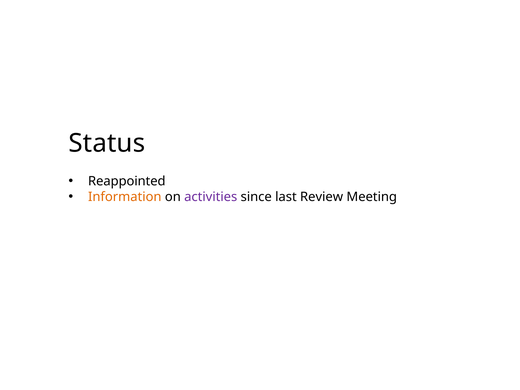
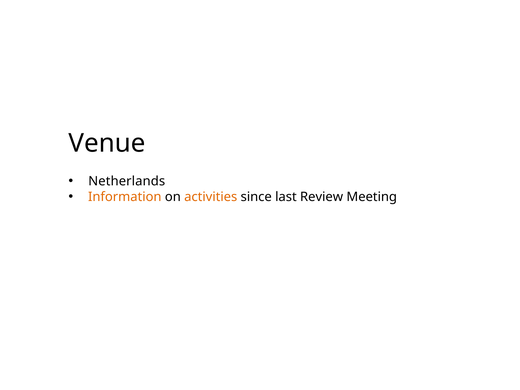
Status: Status -> Venue
Reappointed: Reappointed -> Netherlands
activities colour: purple -> orange
